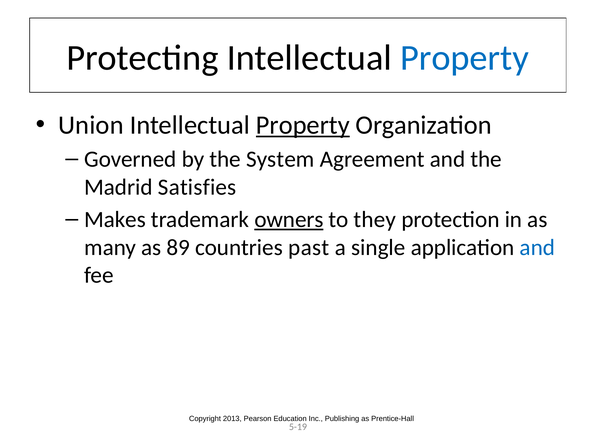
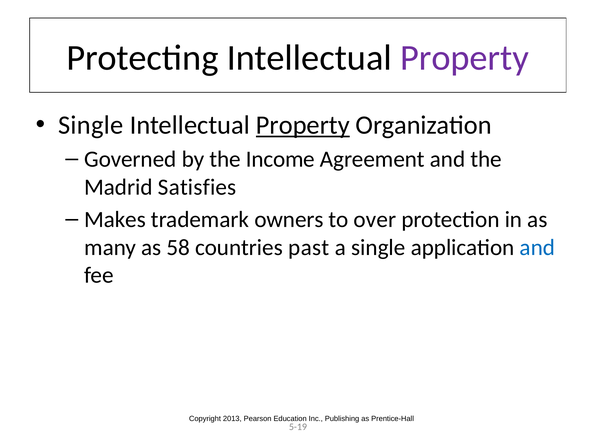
Property at (464, 58) colour: blue -> purple
Union at (91, 125): Union -> Single
System: System -> Income
owners underline: present -> none
they: they -> over
89: 89 -> 58
